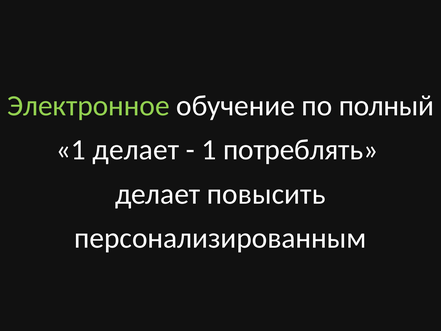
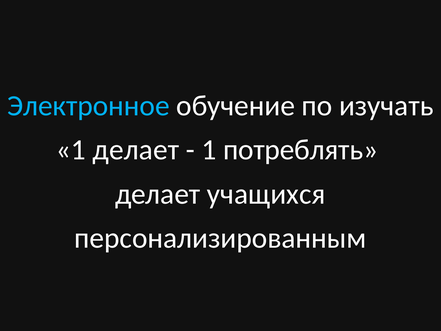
Электронное colour: light green -> light blue
полный: полный -> изучать
повысить: повысить -> учащихся
